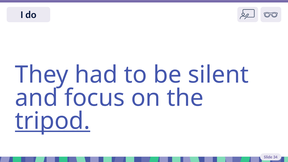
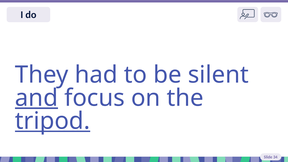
and underline: none -> present
